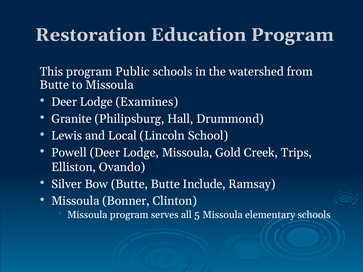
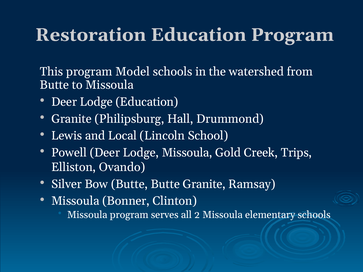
Public: Public -> Model
Lodge Examines: Examines -> Education
Butte Include: Include -> Granite
5: 5 -> 2
